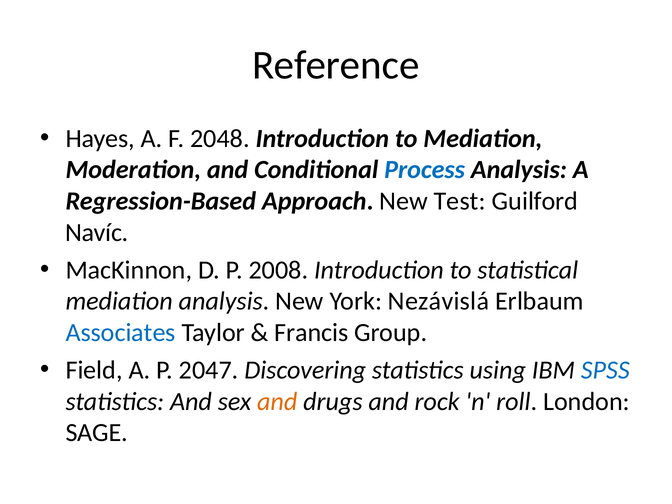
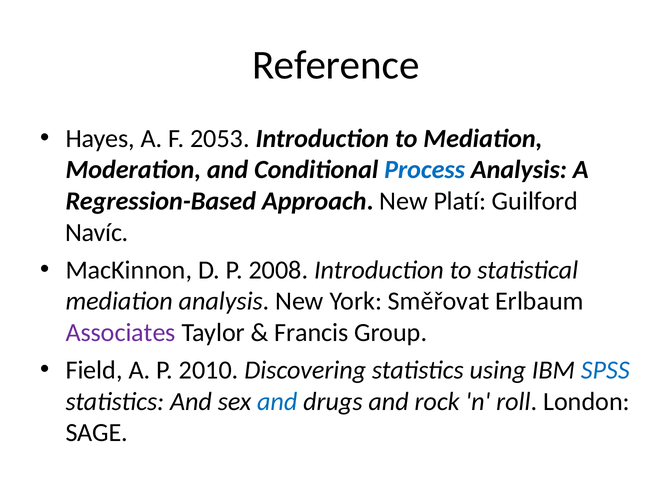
2048: 2048 -> 2053
Test: Test -> Platí
Nezávislá: Nezávislá -> Směřovat
Associates colour: blue -> purple
2047: 2047 -> 2010
and at (277, 401) colour: orange -> blue
